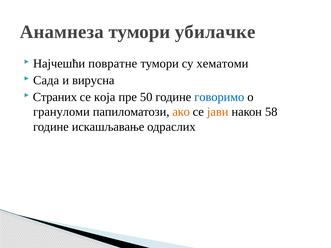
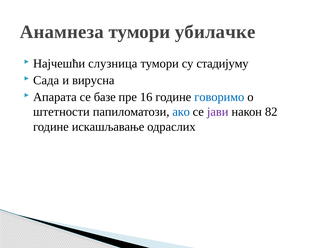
повратне: повратне -> слузница
хематоми: хематоми -> стадијуму
Страних: Страних -> Апарата
која: која -> базе
50: 50 -> 16
грануломи: грануломи -> штетности
ако colour: orange -> blue
јави colour: orange -> purple
58: 58 -> 82
